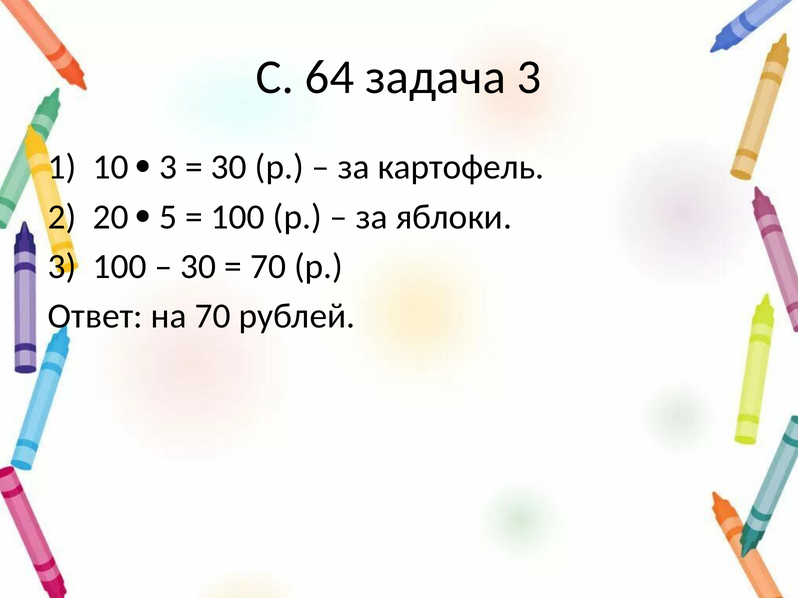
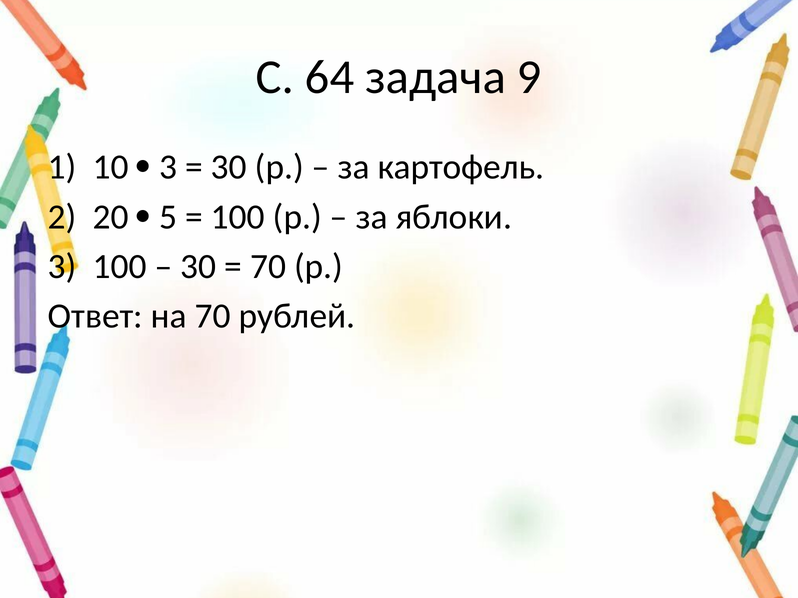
задача 3: 3 -> 9
